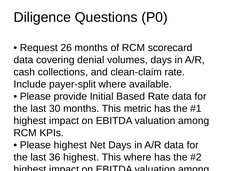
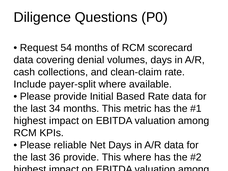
26: 26 -> 54
30: 30 -> 34
Please highest: highest -> reliable
36 highest: highest -> provide
